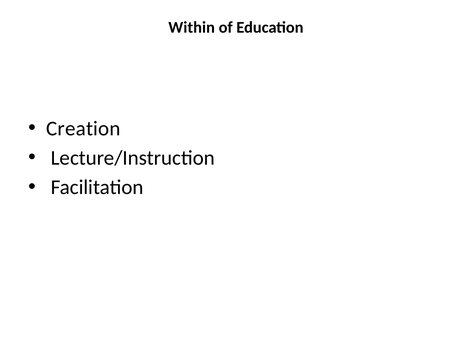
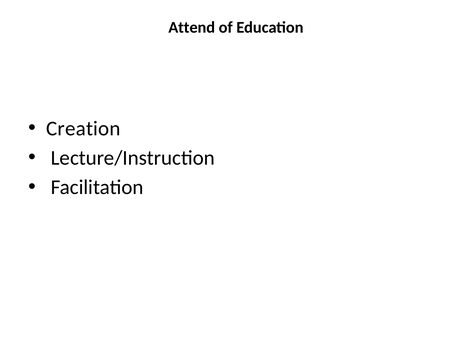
Within: Within -> Attend
